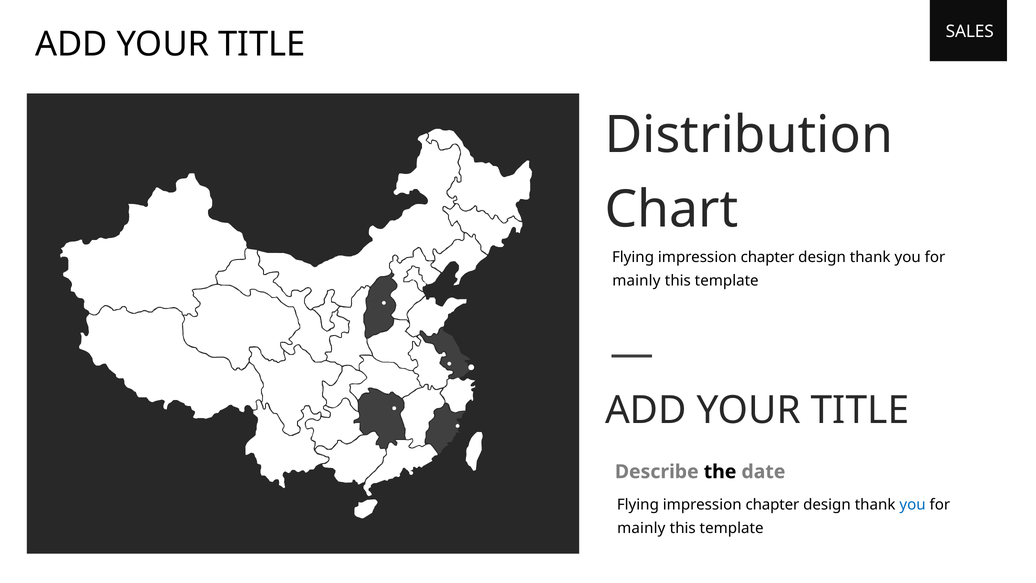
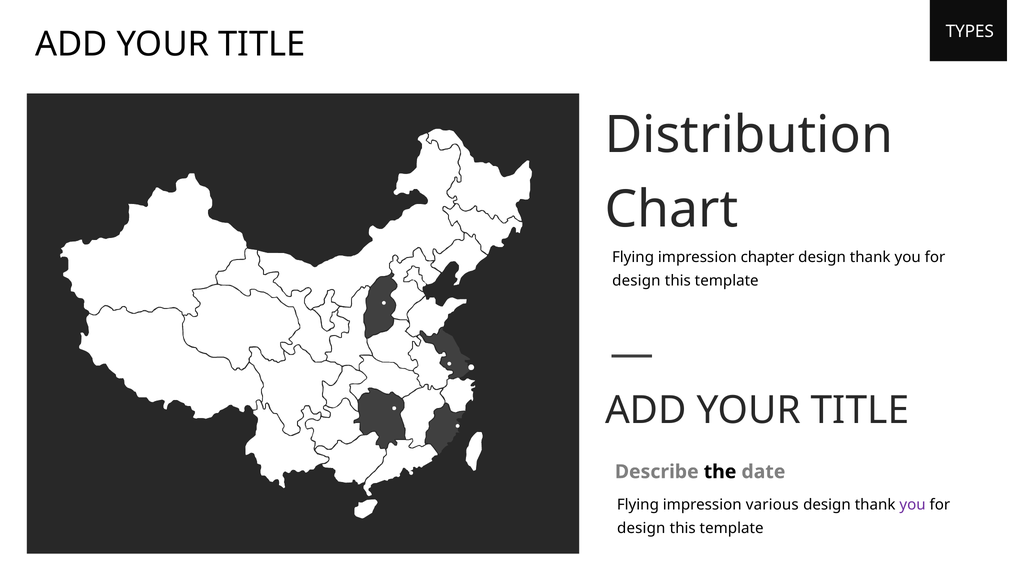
SALES: SALES -> TYPES
mainly at (636, 281): mainly -> design
chapter at (772, 505): chapter -> various
you at (913, 505) colour: blue -> purple
mainly at (641, 528): mainly -> design
